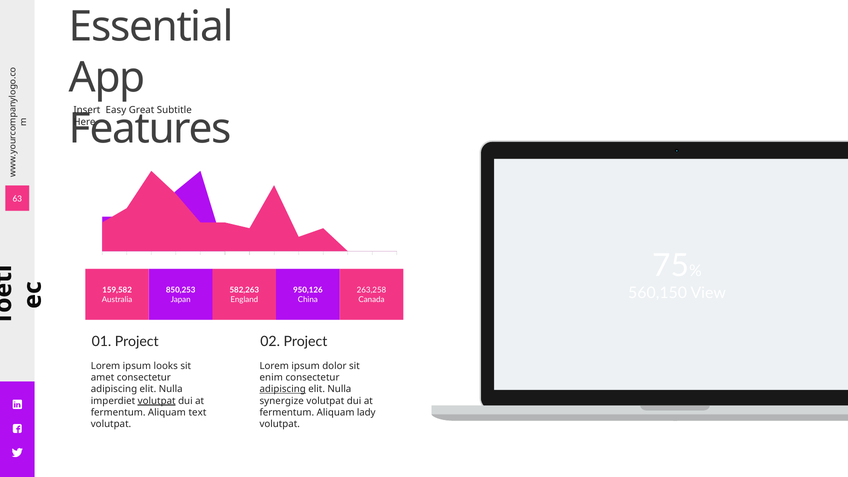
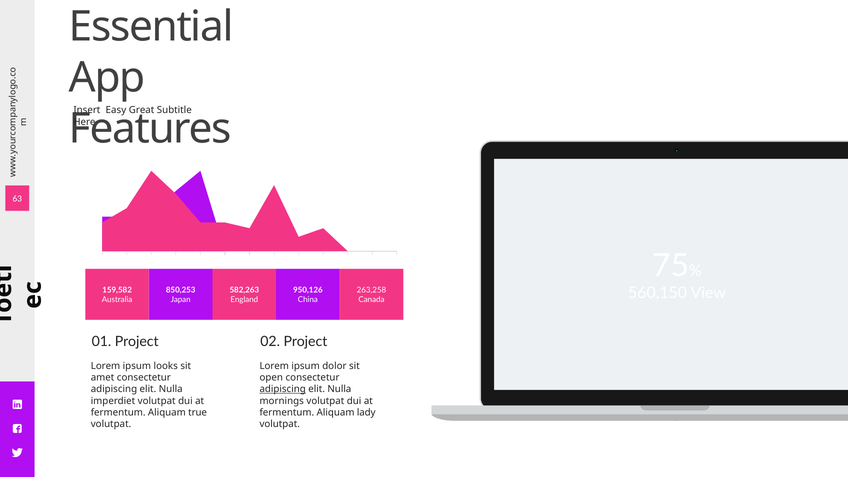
enim: enim -> open
volutpat at (157, 401) underline: present -> none
synergize: synergize -> mornings
text: text -> true
